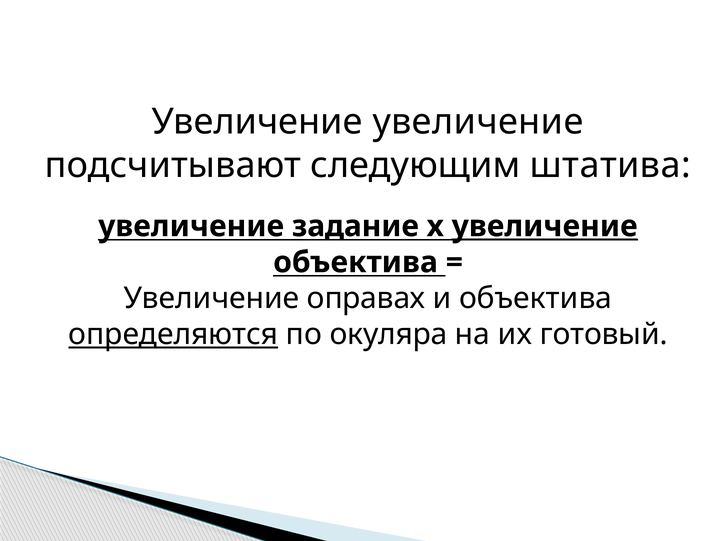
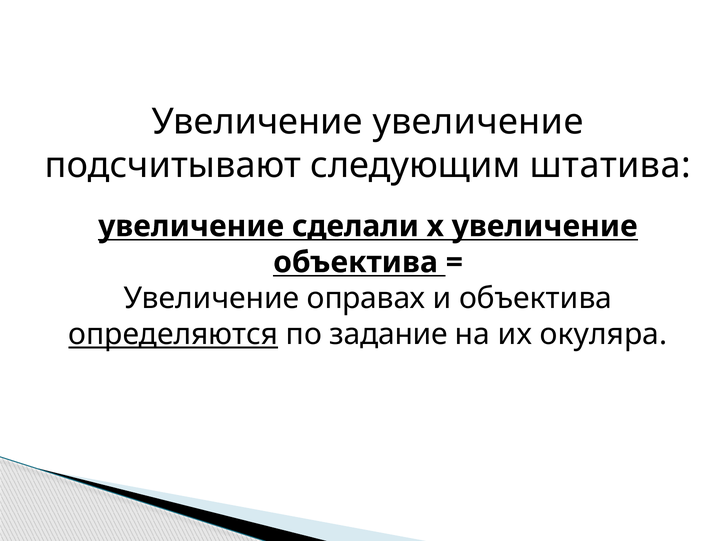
задание: задание -> сделали
увеличение at (545, 226) underline: present -> none
окуляра: окуляра -> задание
готовый: готовый -> окуляра
